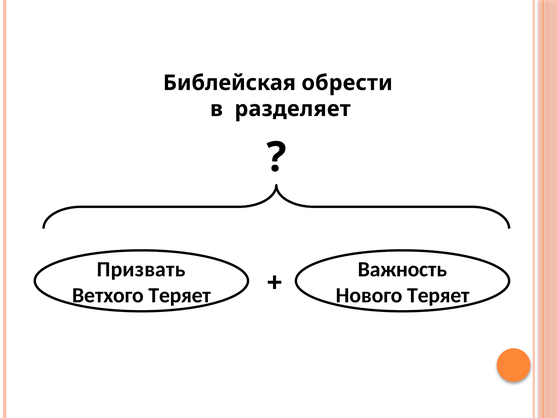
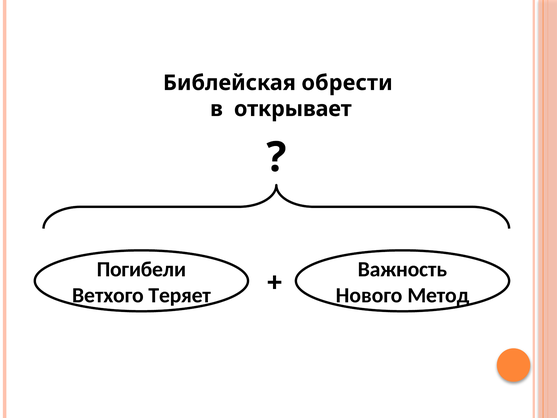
разделяет: разделяет -> открывает
Призвать: Призвать -> Погибели
Нового Теряет: Теряет -> Метод
